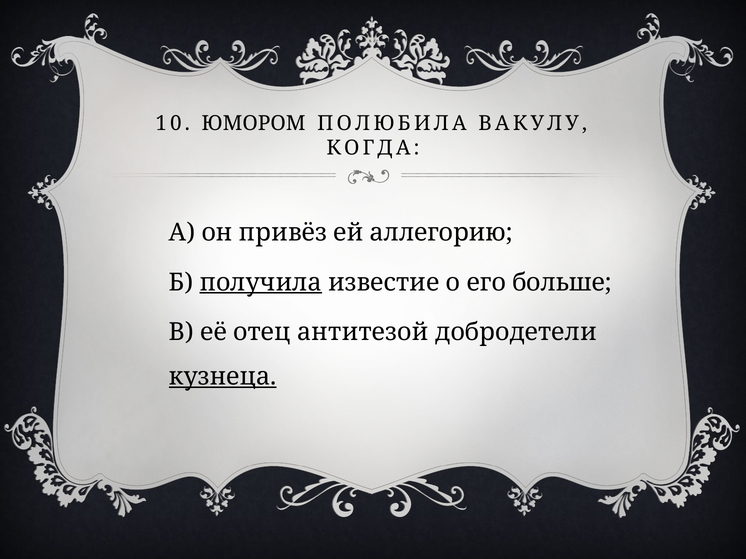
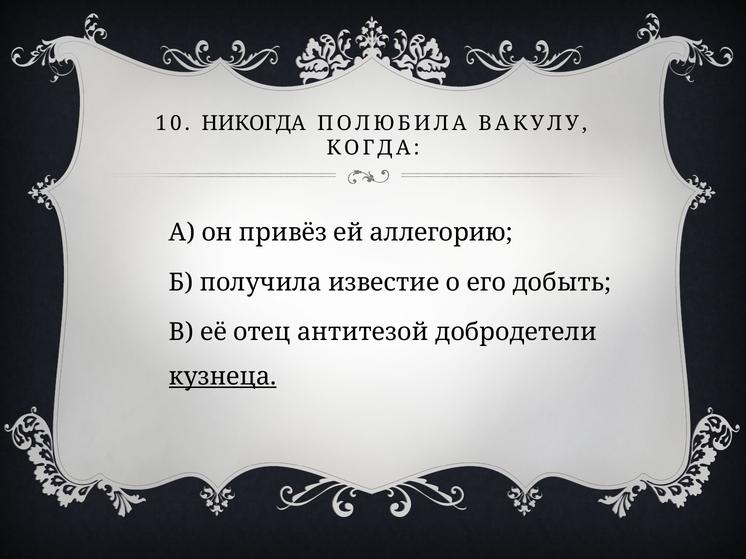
ЮМОРОМ: ЮМОРОМ -> НИКОГДА
получила underline: present -> none
больше: больше -> добыть
